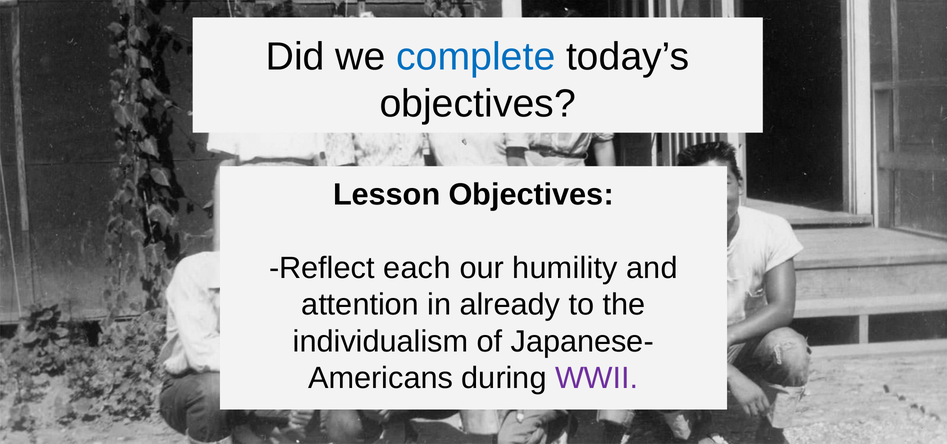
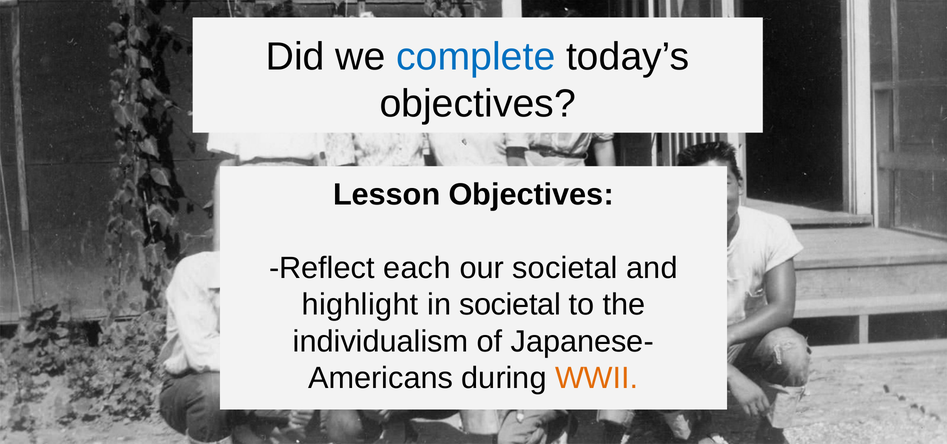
our humility: humility -> societal
attention: attention -> highlight
in already: already -> societal
WWII colour: purple -> orange
